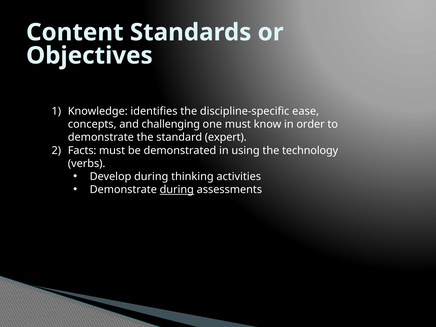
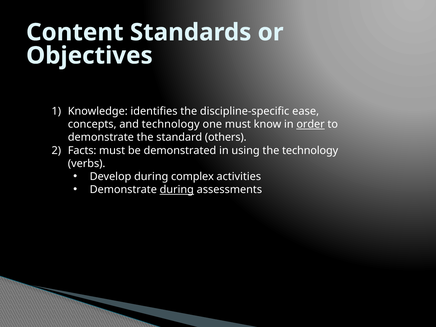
and challenging: challenging -> technology
order underline: none -> present
expert: expert -> others
thinking: thinking -> complex
